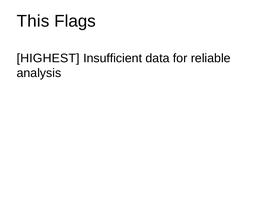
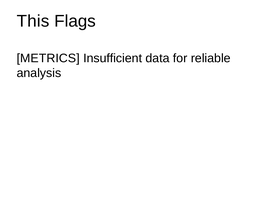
HIGHEST: HIGHEST -> METRICS
